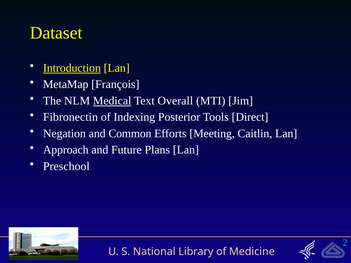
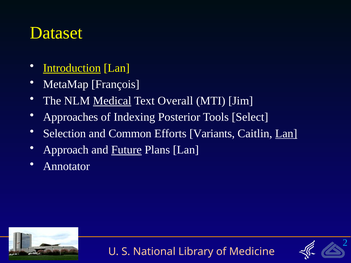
Fibronectin: Fibronectin -> Approaches
Direct: Direct -> Select
Negation: Negation -> Selection
Meeting: Meeting -> Variants
Lan at (286, 134) underline: none -> present
Future underline: none -> present
Preschool: Preschool -> Annotator
